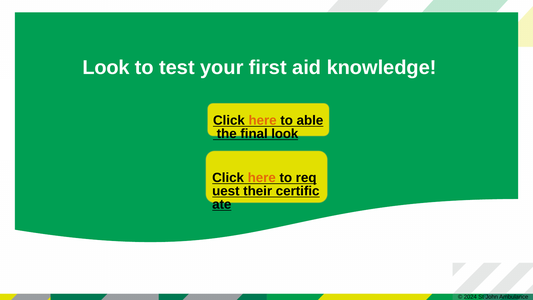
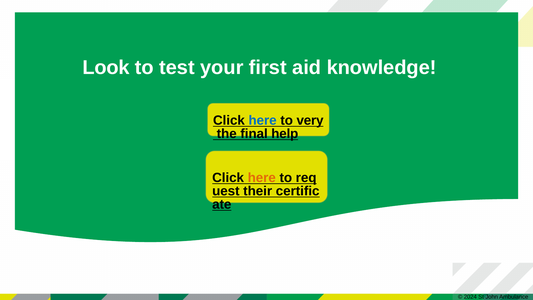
here at (263, 120) colour: orange -> blue
able: able -> very
final look: look -> help
